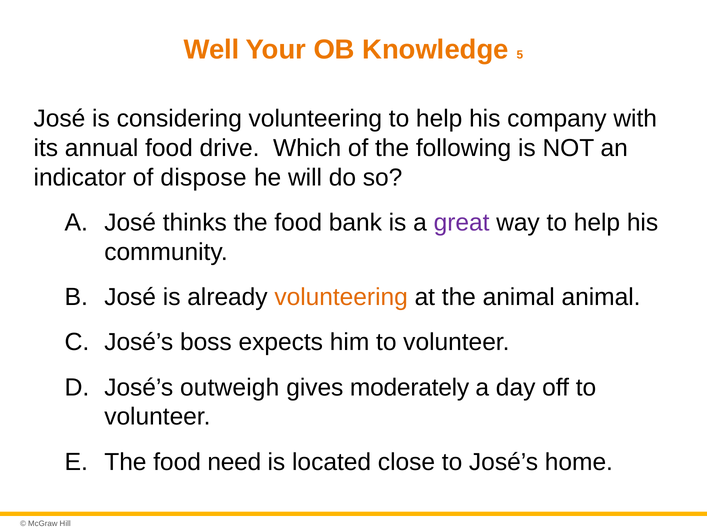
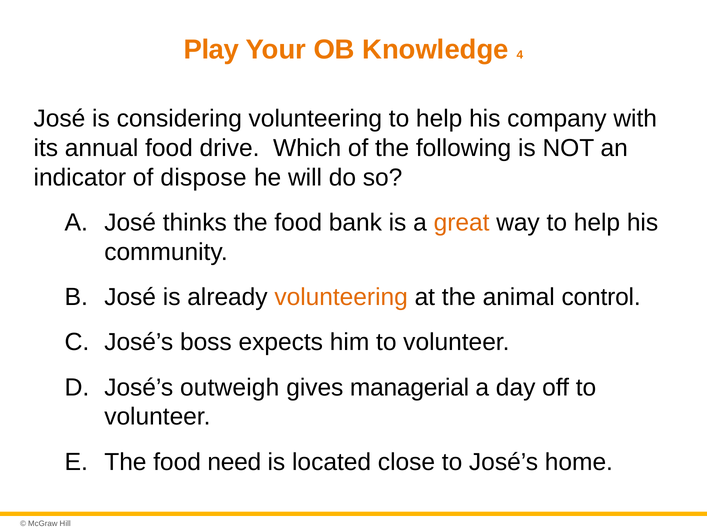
Well: Well -> Play
5: 5 -> 4
great colour: purple -> orange
animal animal: animal -> control
moderately: moderately -> managerial
